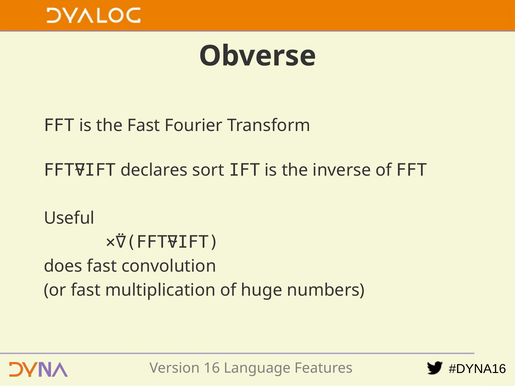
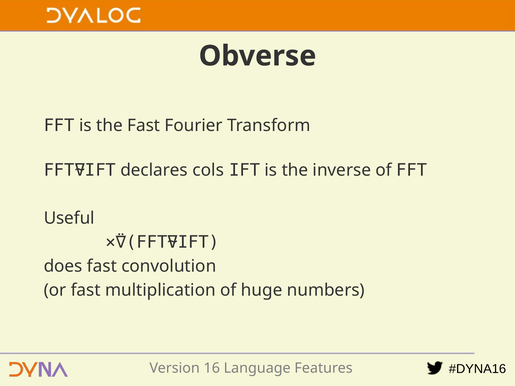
sort: sort -> cols
